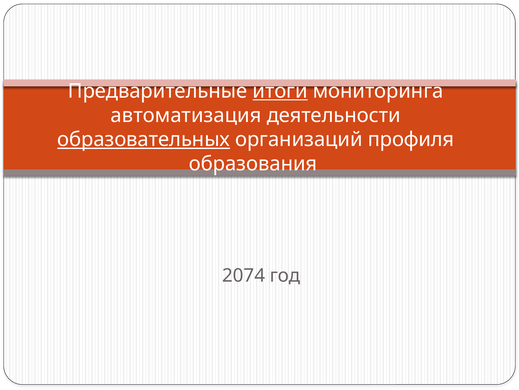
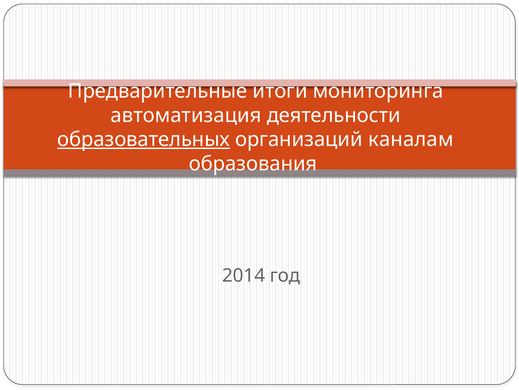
итоги underline: present -> none
профиля: профиля -> каналам
2074: 2074 -> 2014
